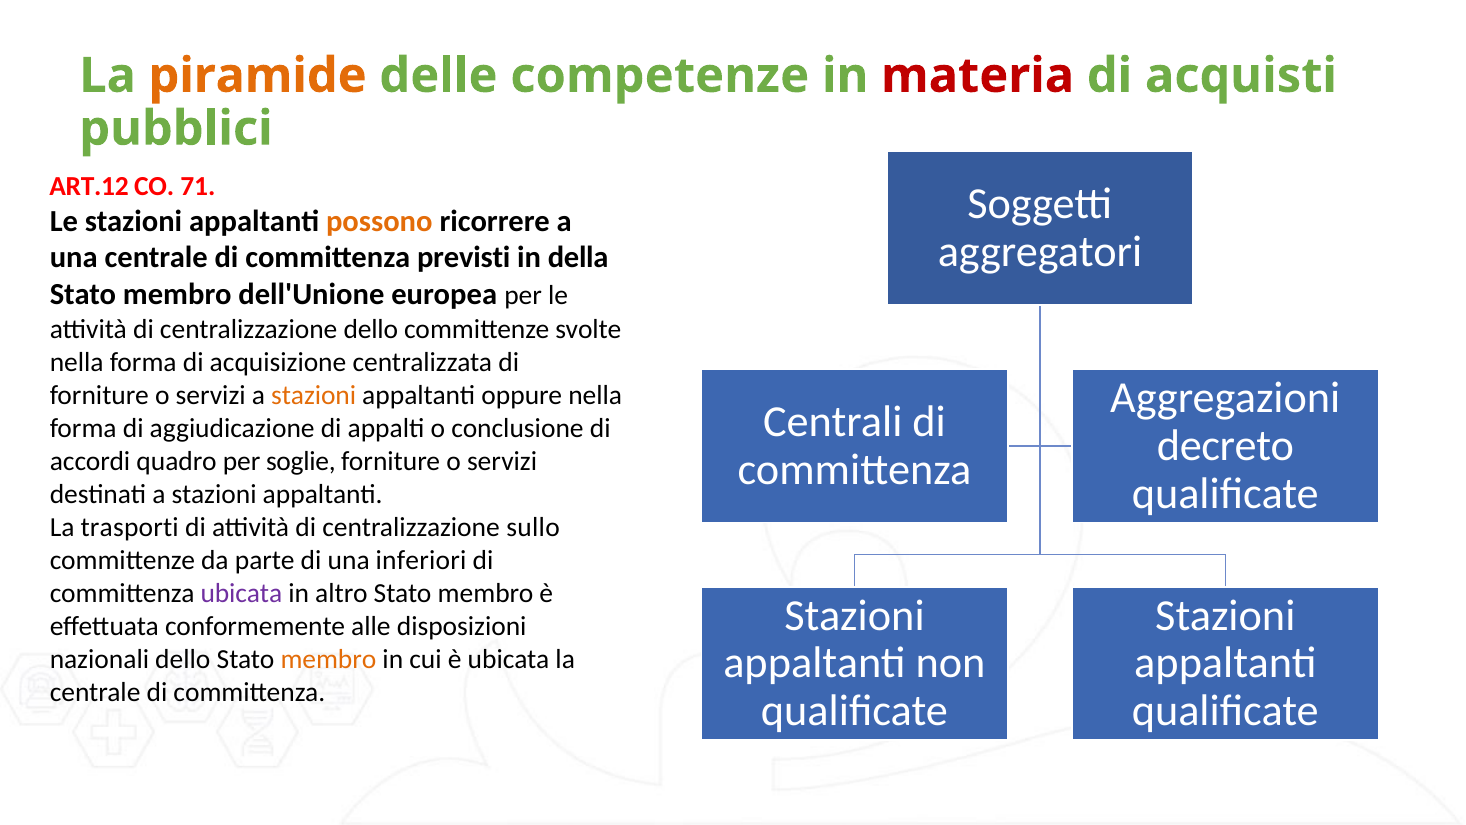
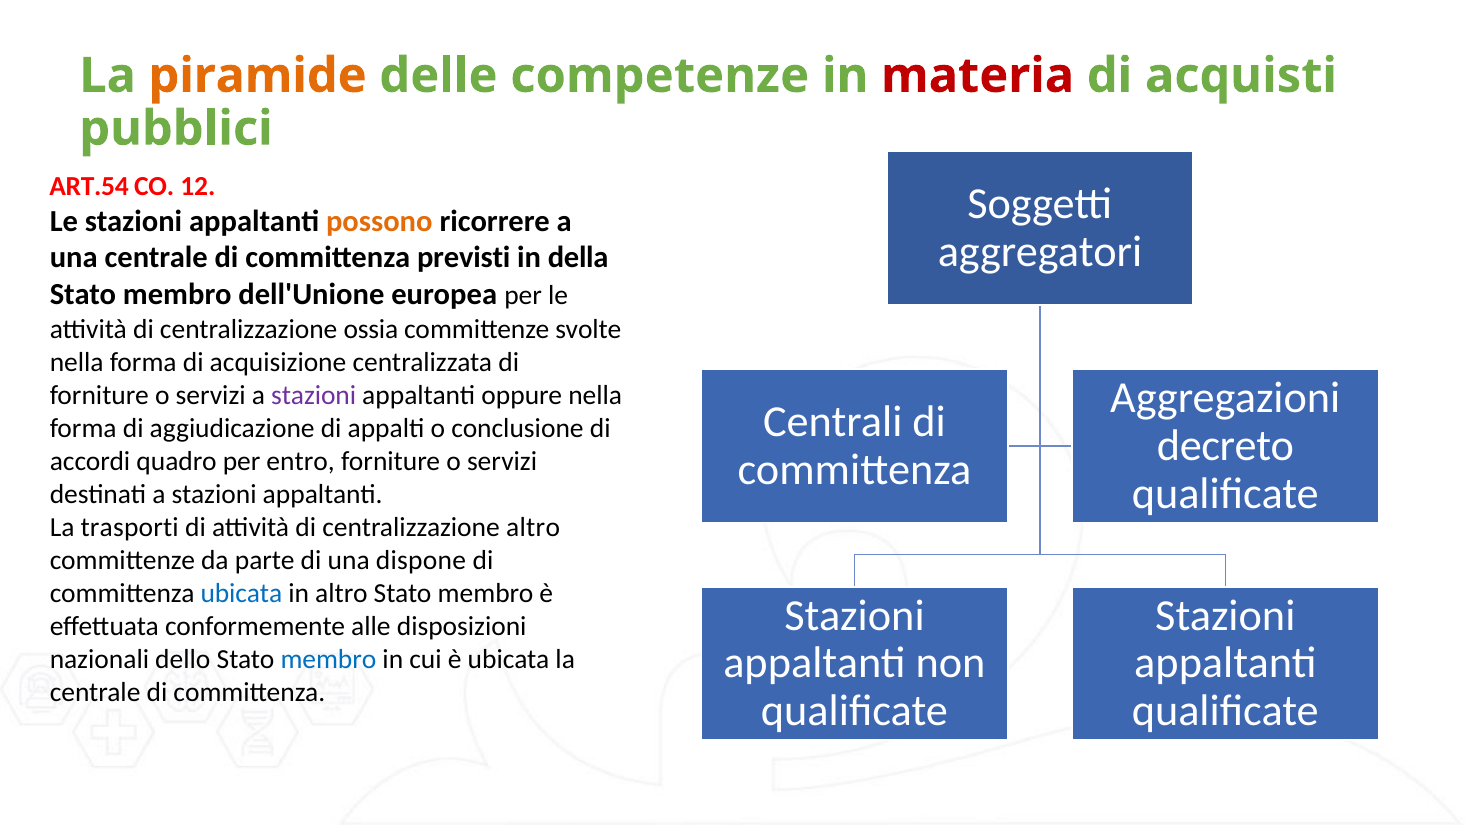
ART.12: ART.12 -> ART.54
71: 71 -> 12
centralizzazione dello: dello -> ossia
stazioni at (314, 395) colour: orange -> purple
soglie: soglie -> entro
centralizzazione sullo: sullo -> altro
inferiori: inferiori -> dispone
ubicata at (241, 593) colour: purple -> blue
membro at (328, 659) colour: orange -> blue
